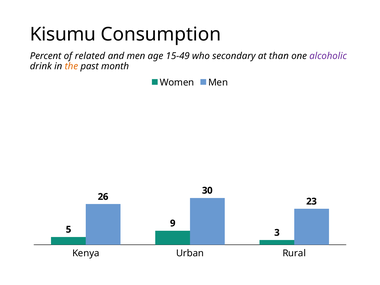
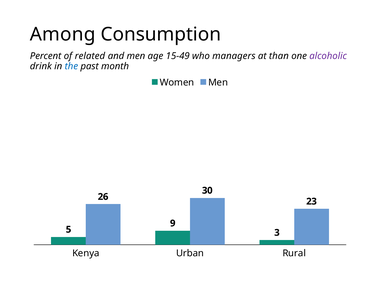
Kisumu: Kisumu -> Among
secondary: secondary -> managers
the colour: orange -> blue
